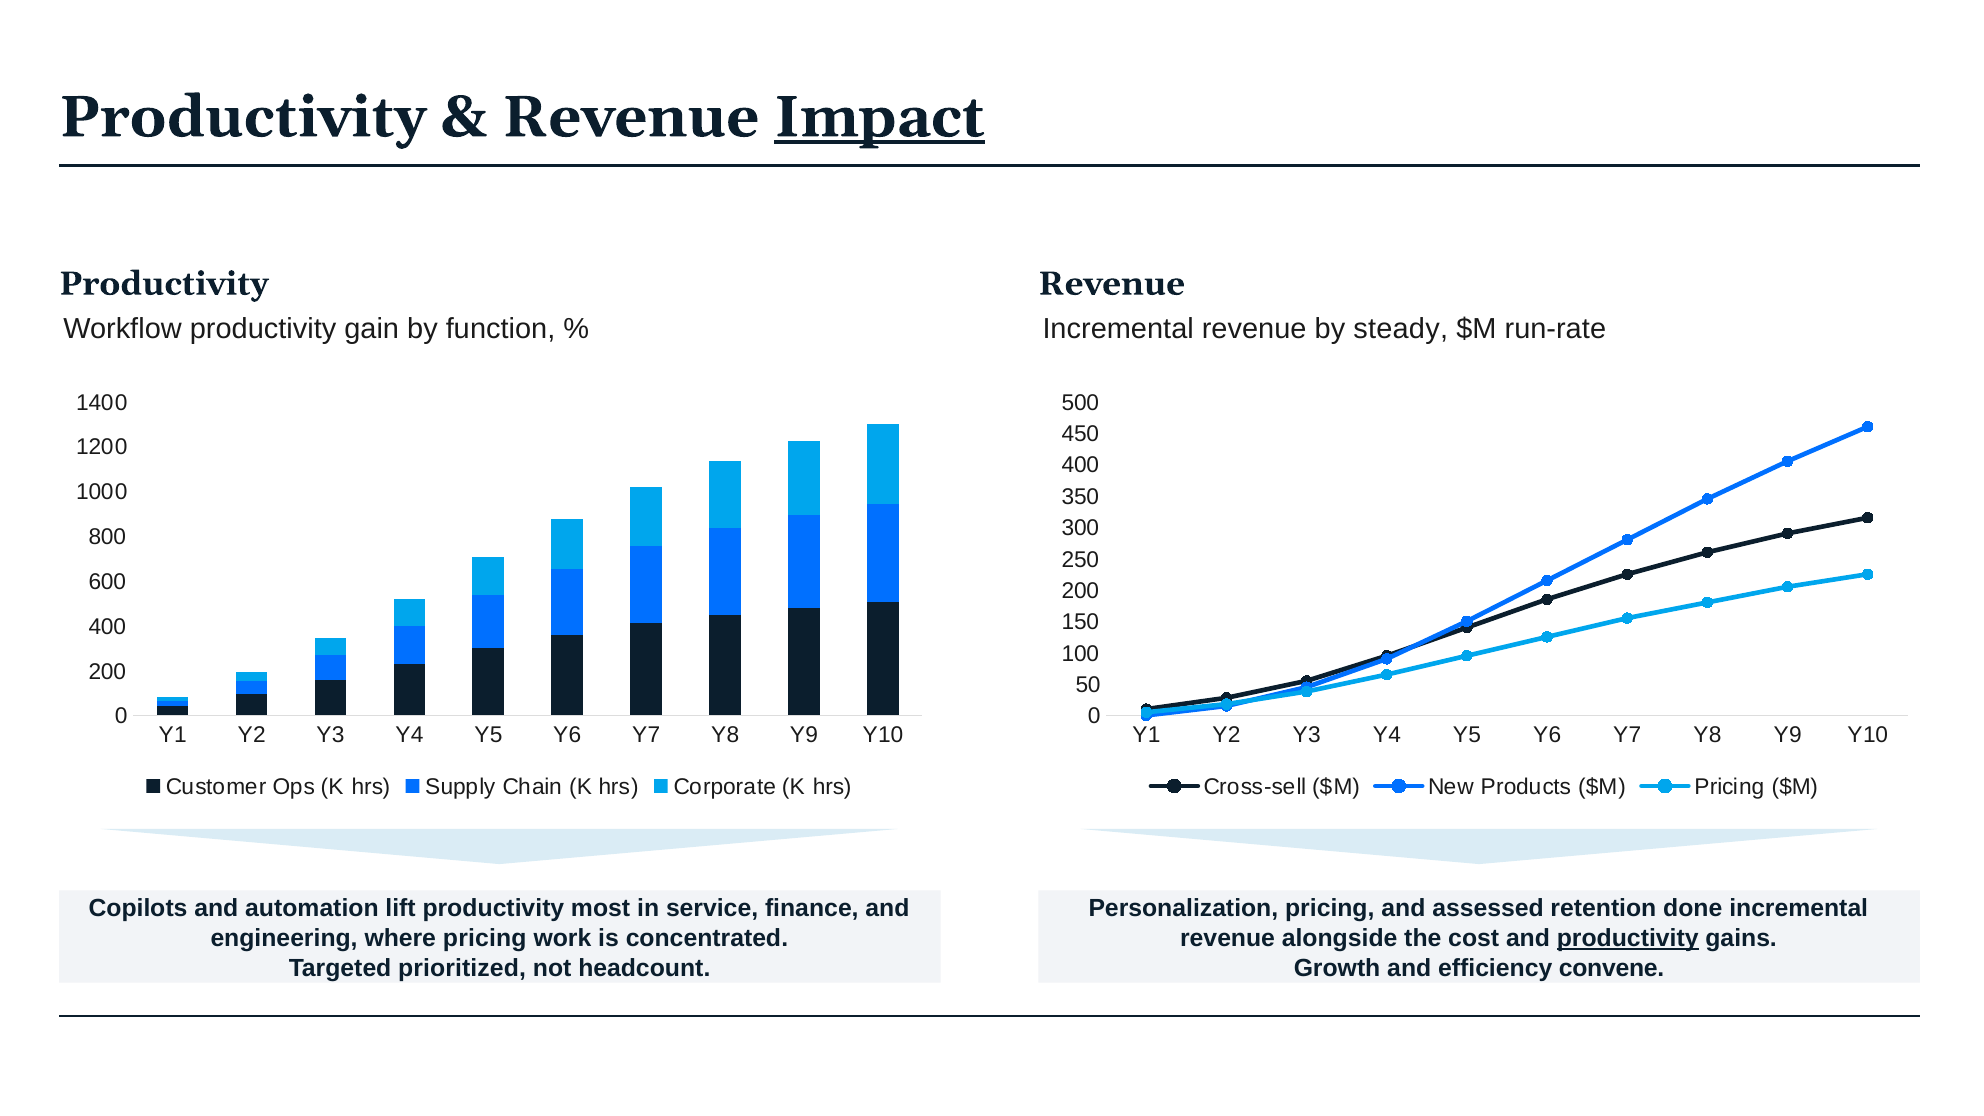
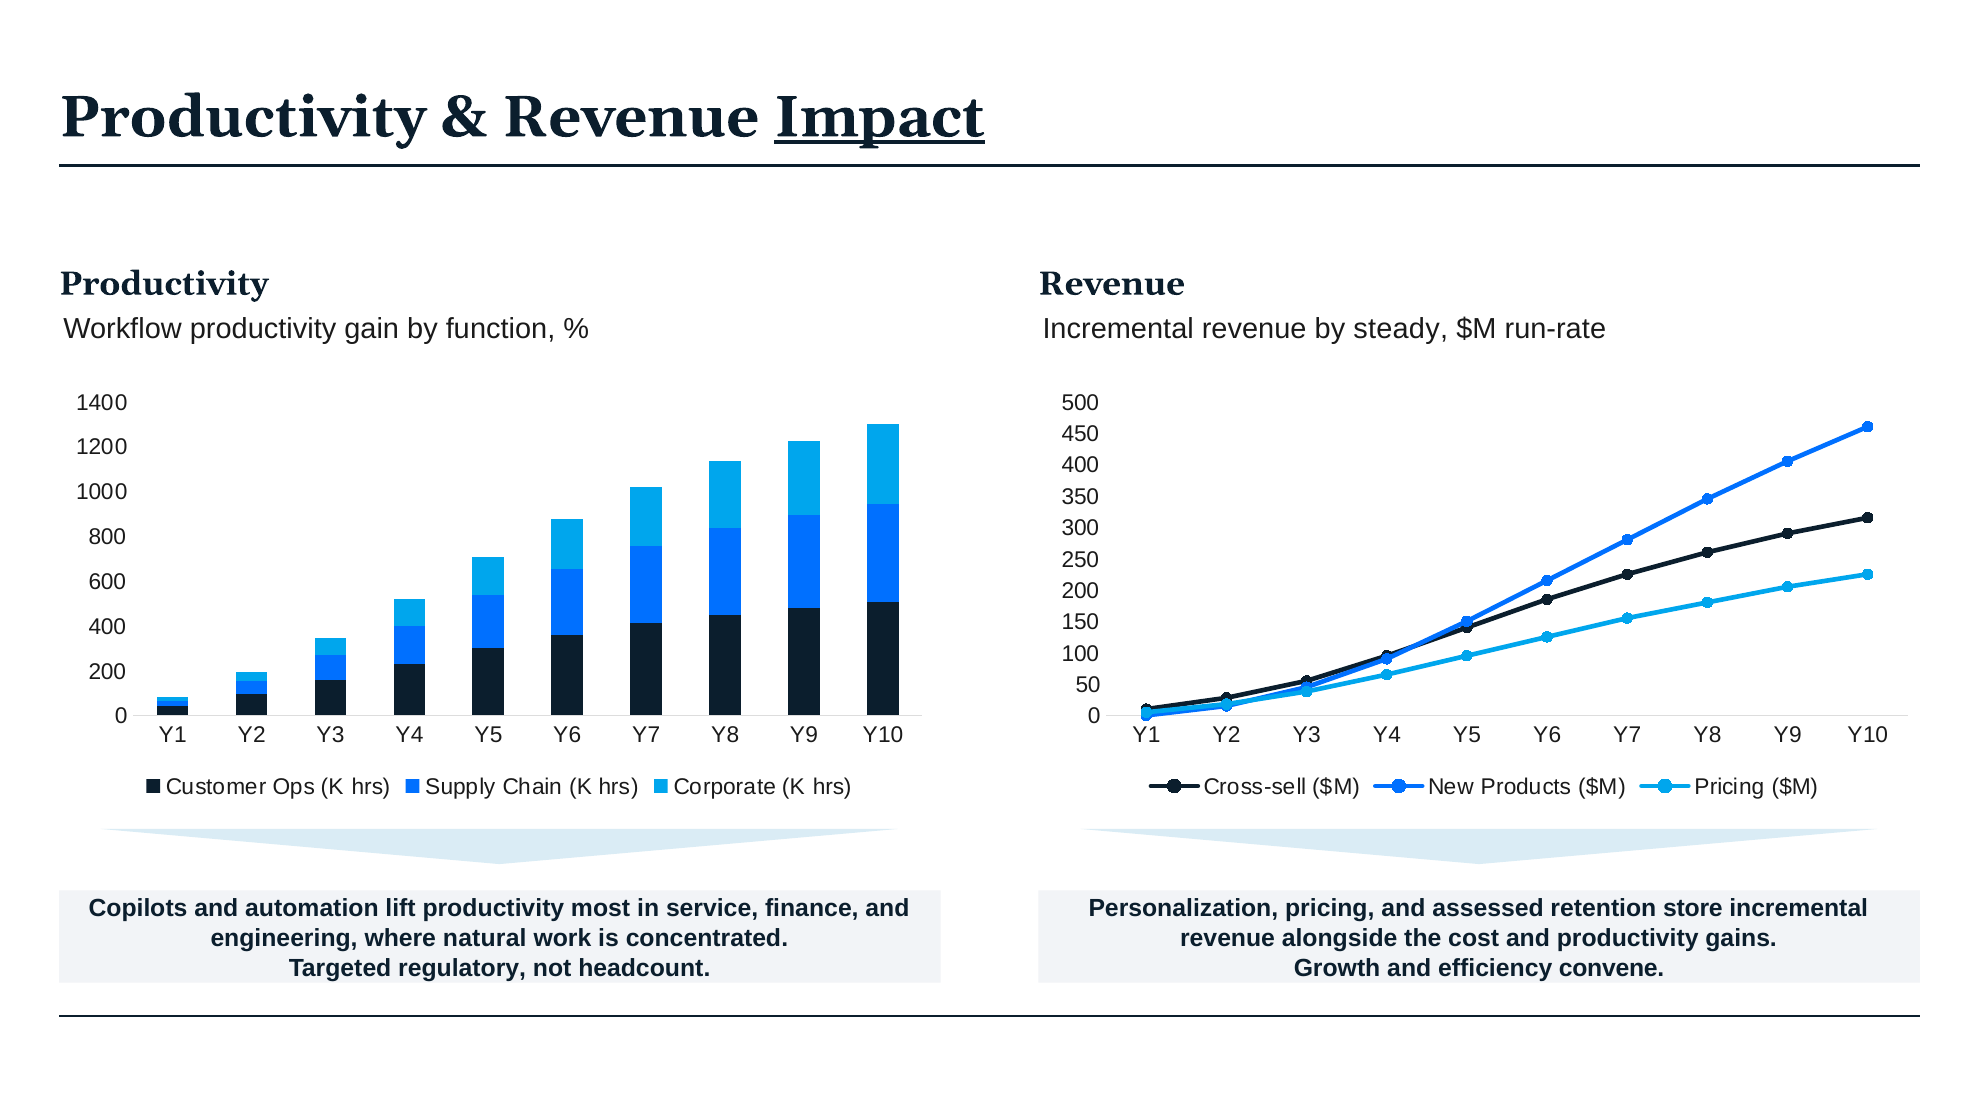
done: done -> store
where pricing: pricing -> natural
productivity at (1628, 938) underline: present -> none
prioritized: prioritized -> regulatory
